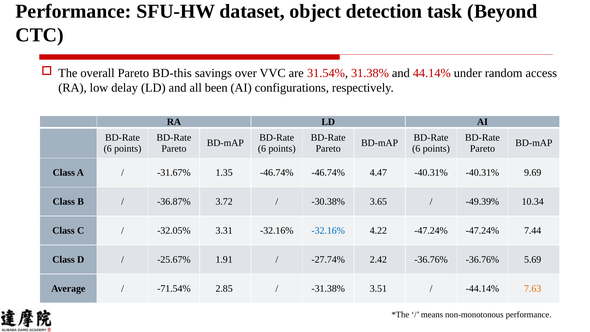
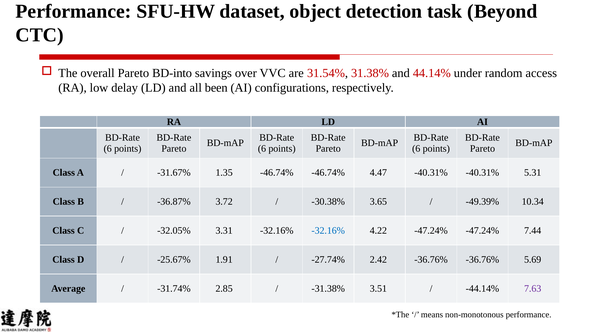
BD-this: BD-this -> BD-into
9.69: 9.69 -> 5.31
-71.54%: -71.54% -> -31.74%
7.63 colour: orange -> purple
